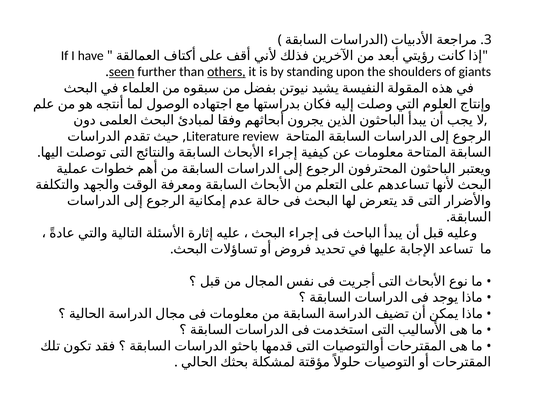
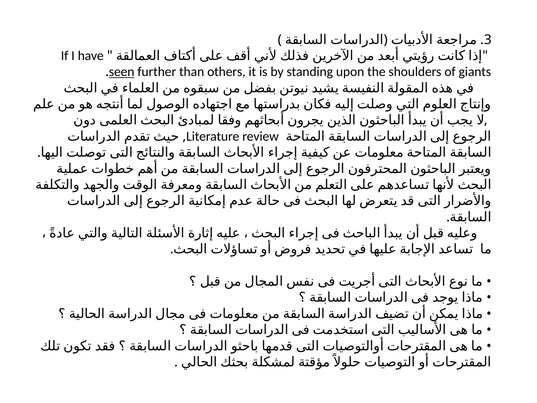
others underline: present -> none
